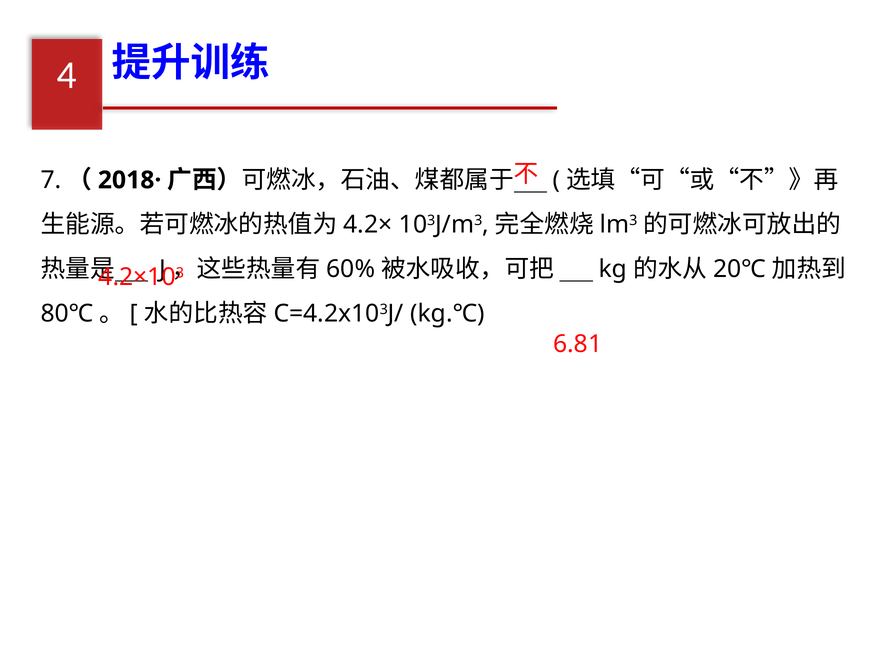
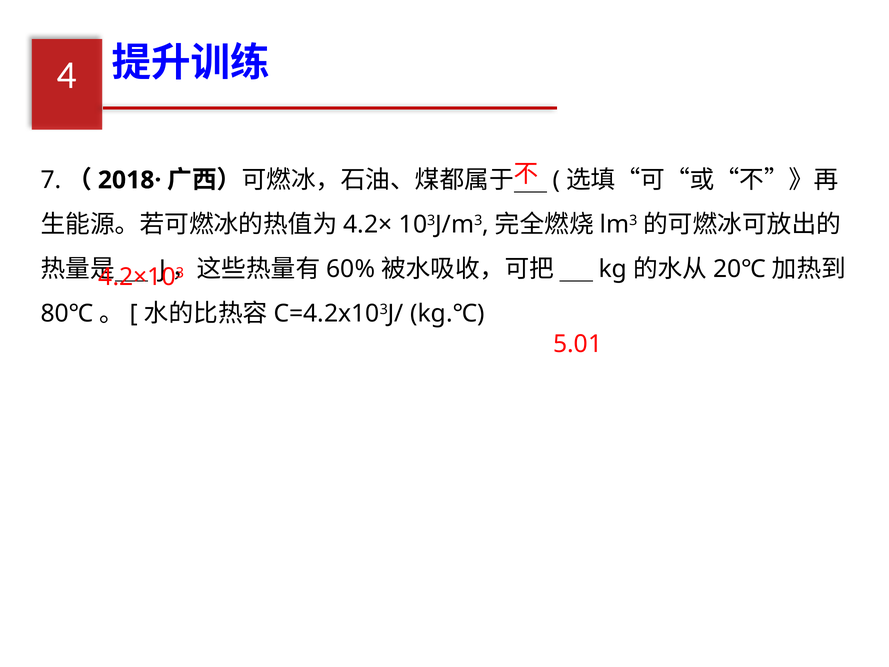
6.81: 6.81 -> 5.01
